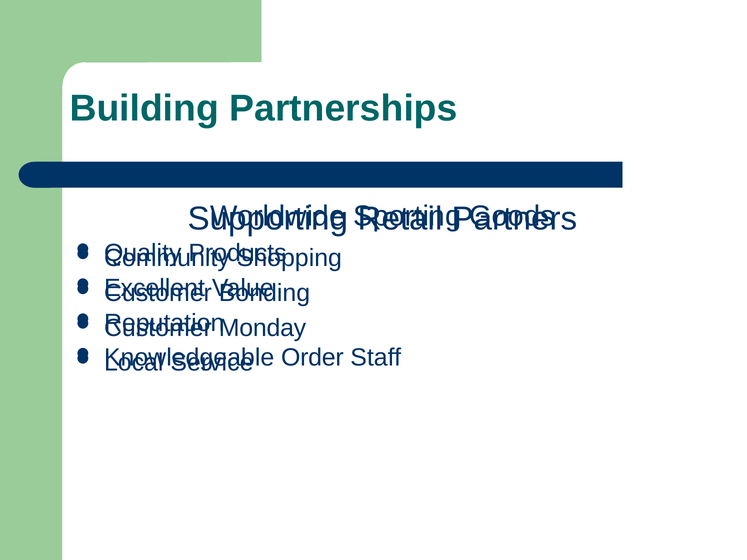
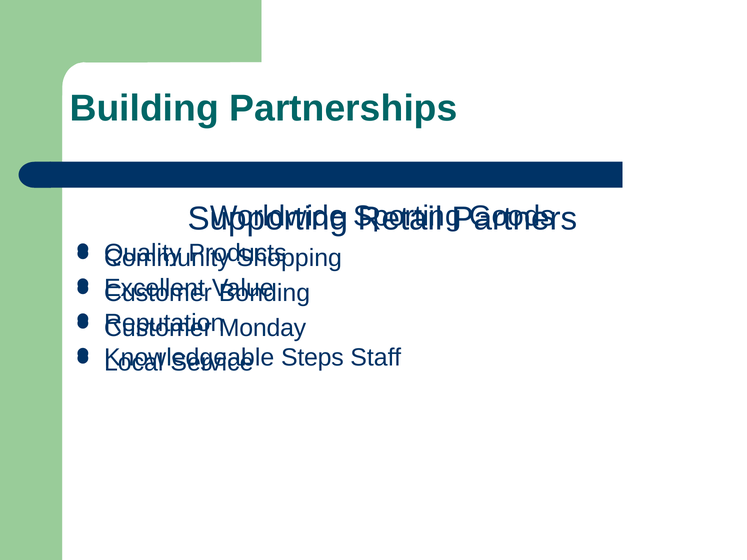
Order: Order -> Steps
